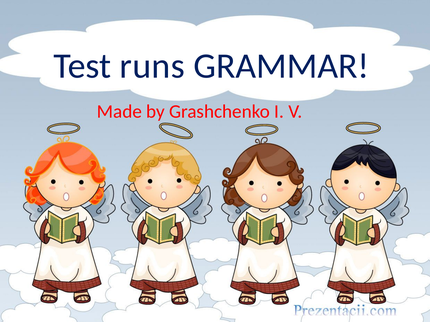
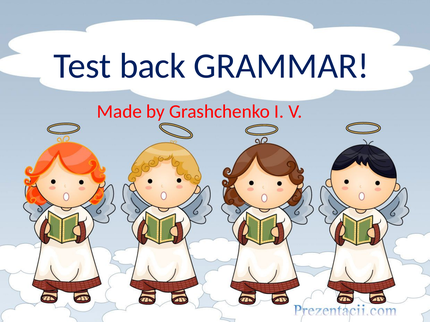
runs: runs -> back
